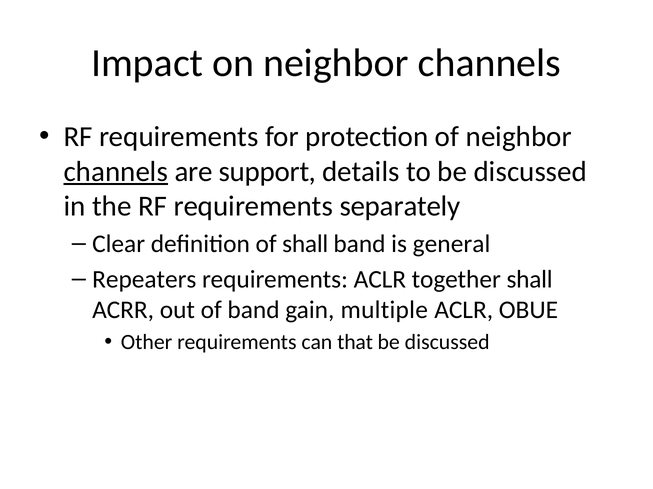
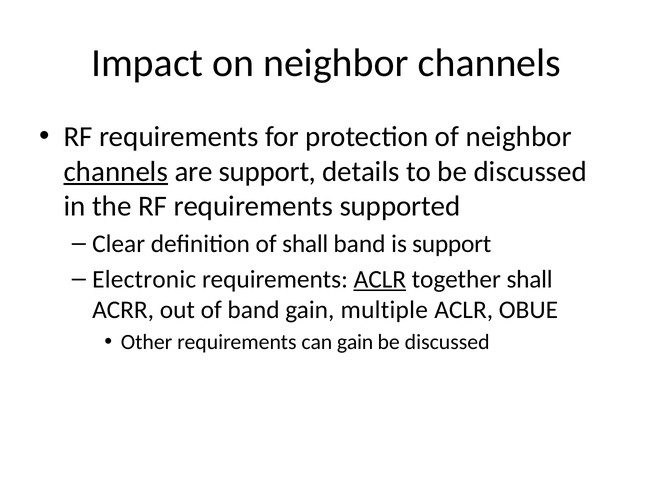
separately: separately -> supported
is general: general -> support
Repeaters: Repeaters -> Electronic
ACLR at (380, 280) underline: none -> present
can that: that -> gain
